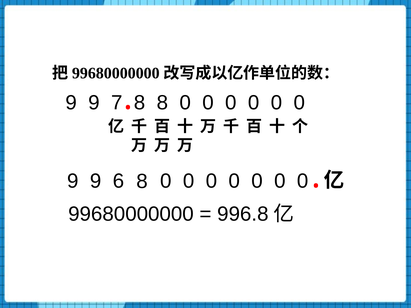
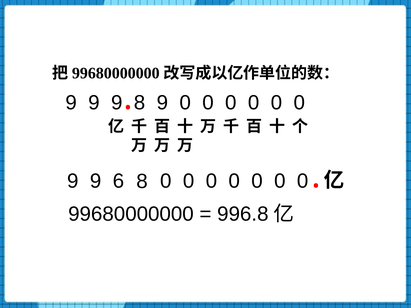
9 9 7: 7 -> 9
8 8: 8 -> 9
